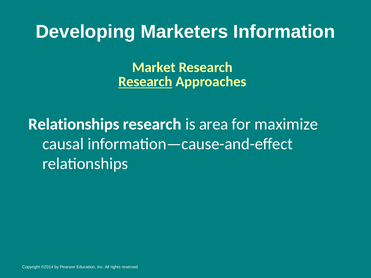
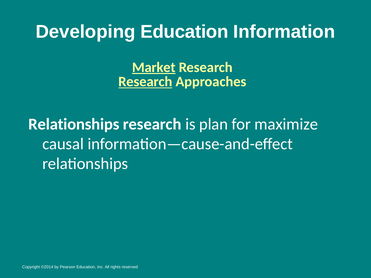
Developing Marketers: Marketers -> Education
Market underline: none -> present
area: area -> plan
